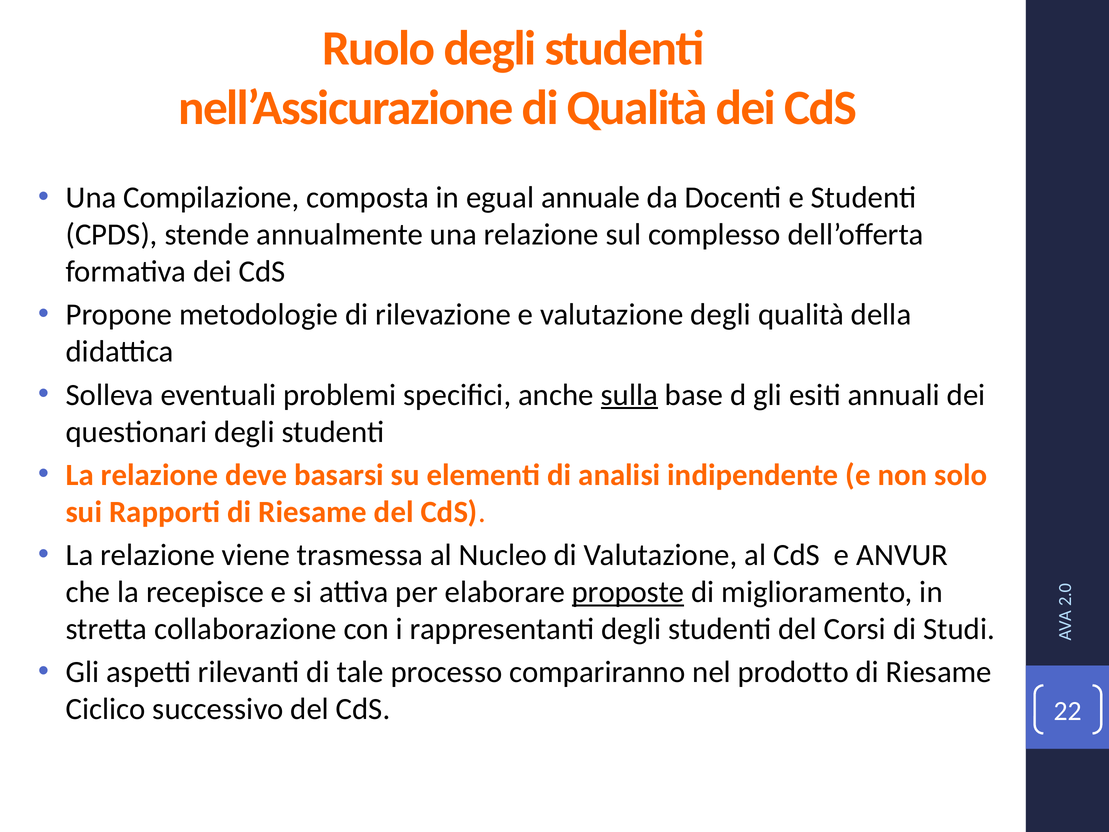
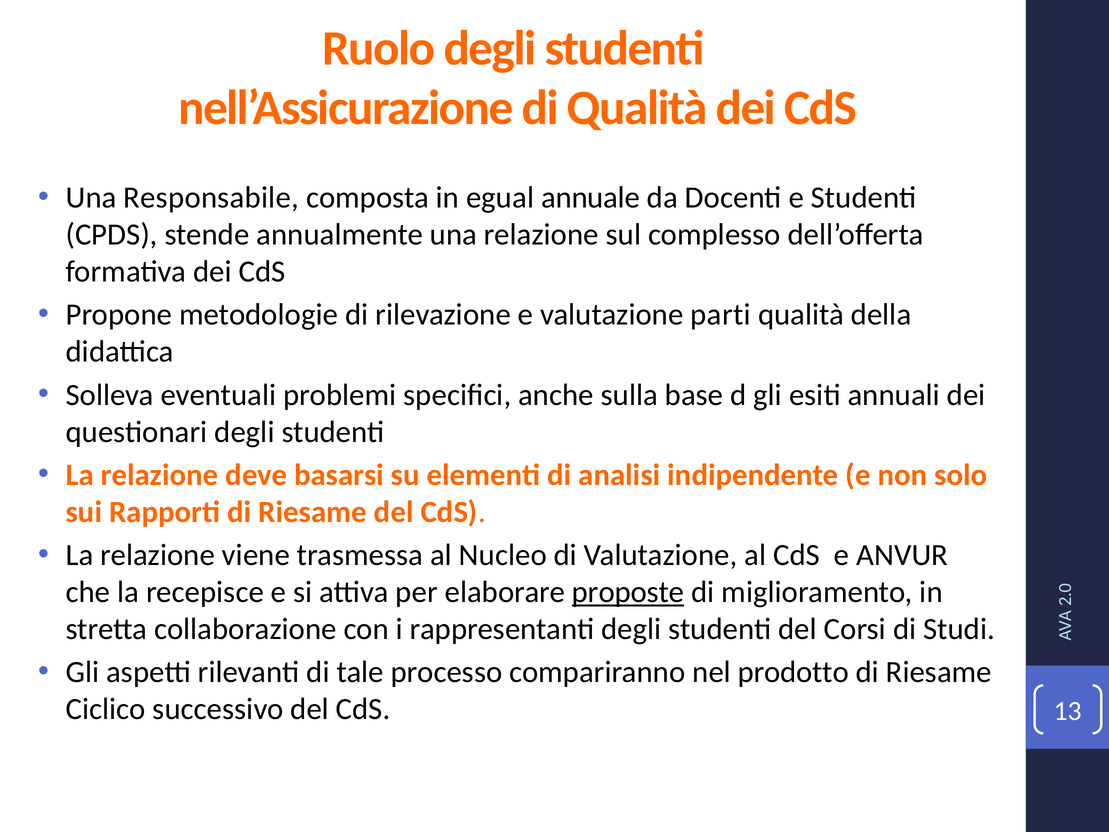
Compilazione: Compilazione -> Responsabile
valutazione degli: degli -> parti
sulla underline: present -> none
22: 22 -> 13
